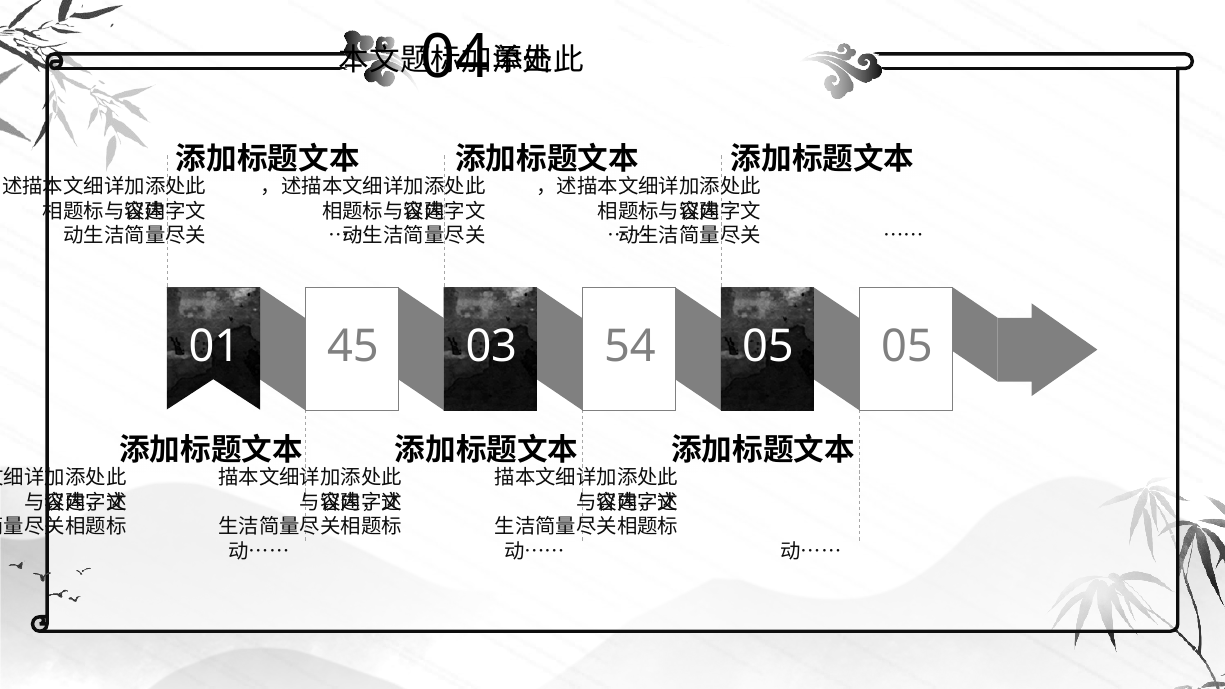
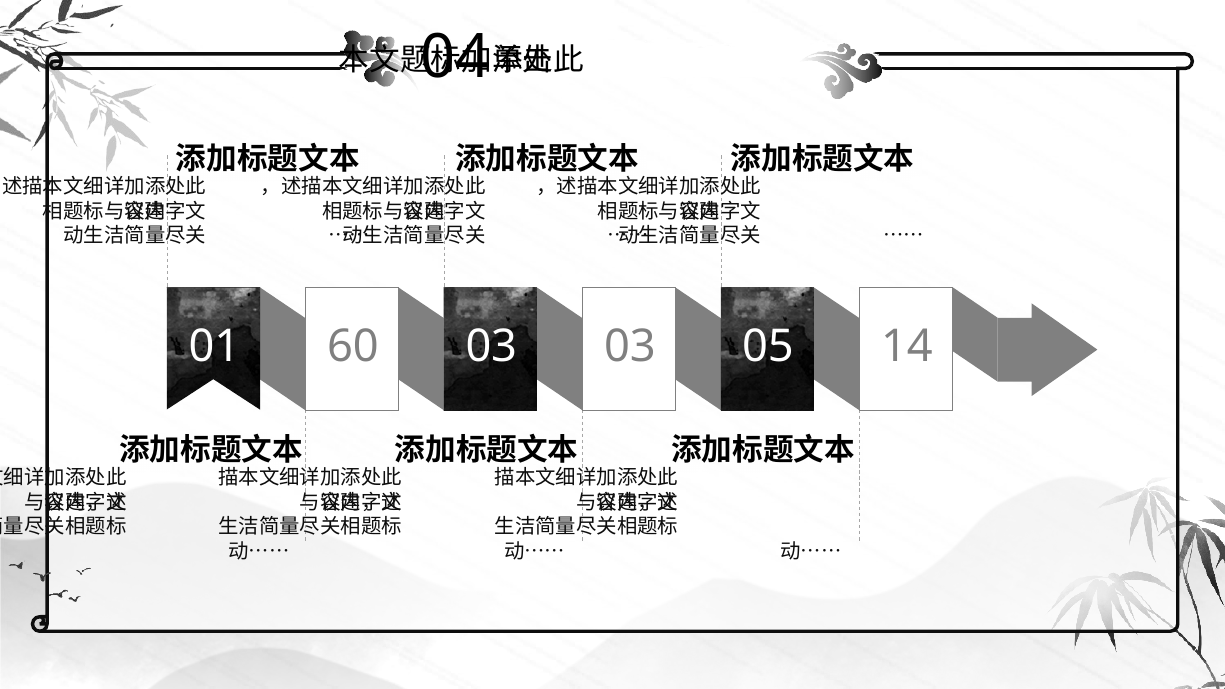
45: 45 -> 60
03 54: 54 -> 03
05 05: 05 -> 14
